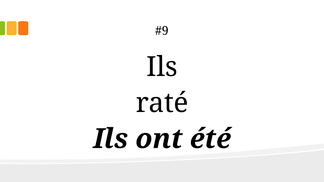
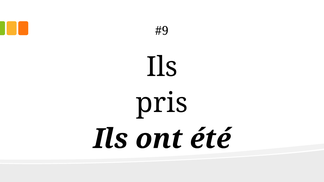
raté: raté -> pris
